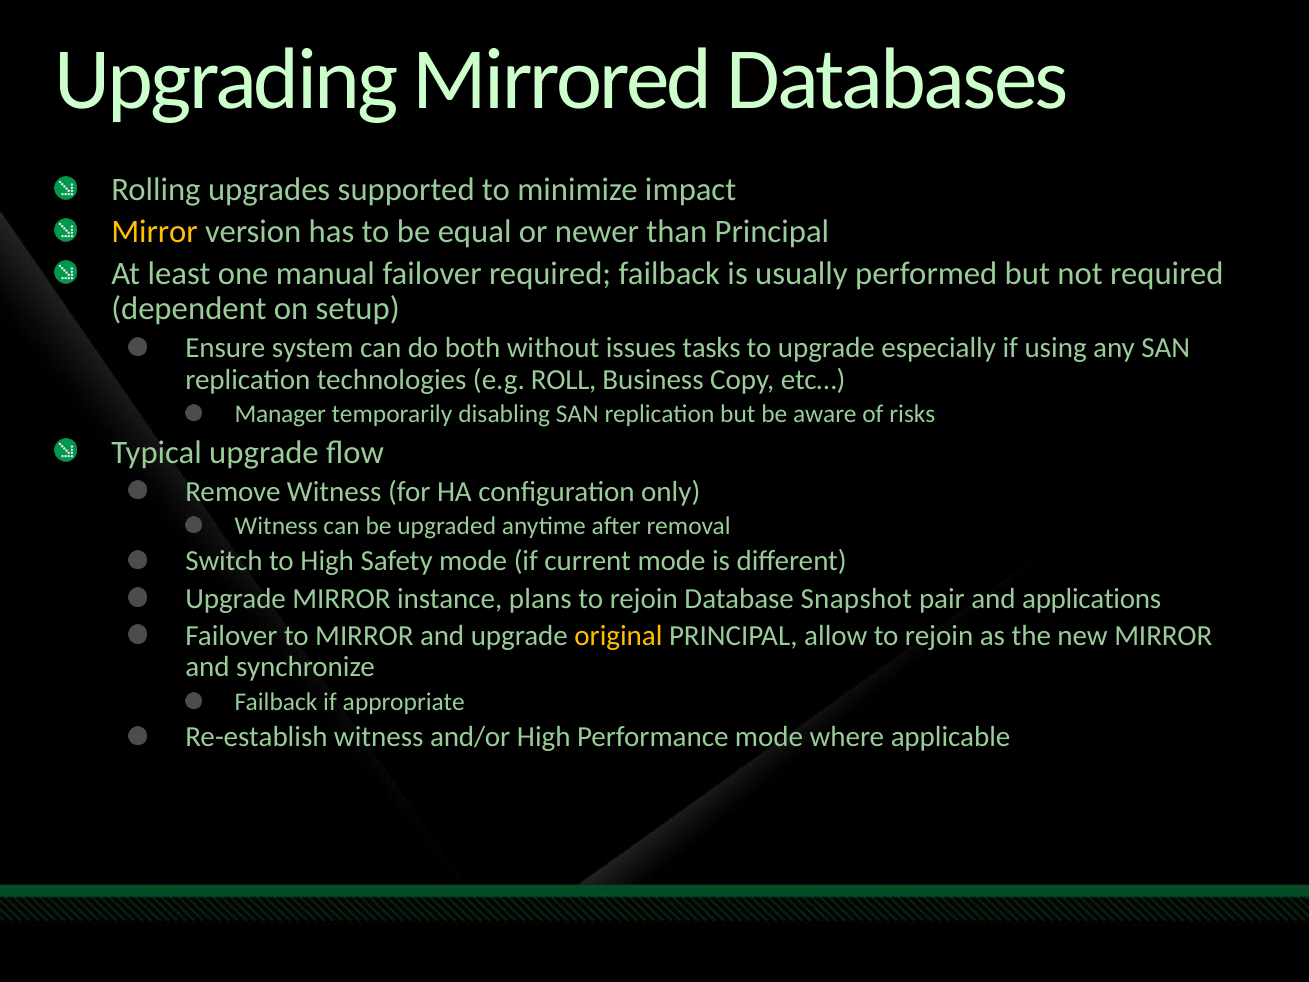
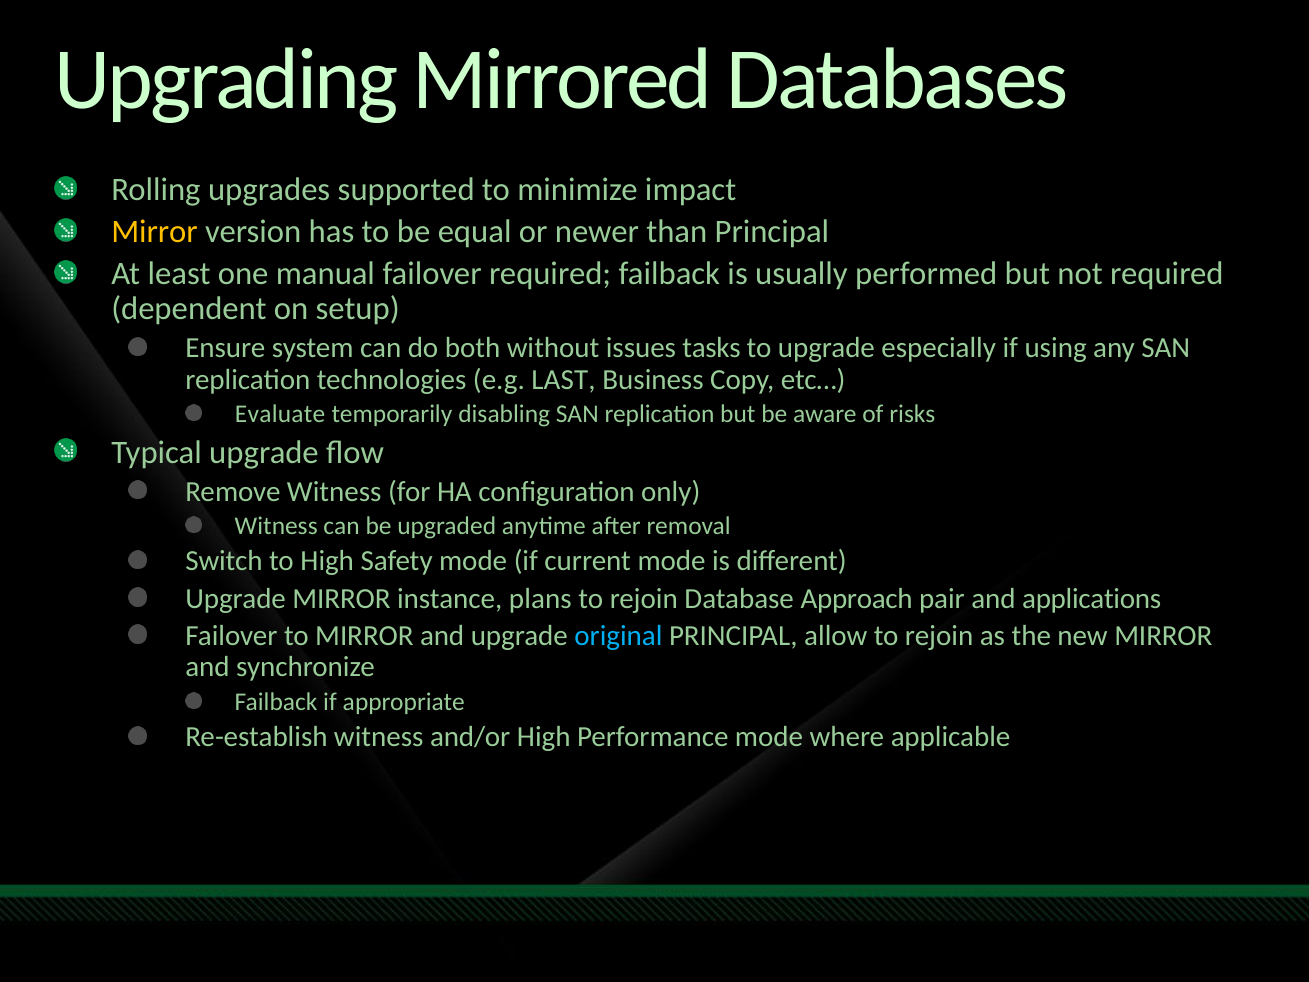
ROLL: ROLL -> LAST
Manager: Manager -> Evaluate
Snapshot: Snapshot -> Approach
original colour: yellow -> light blue
